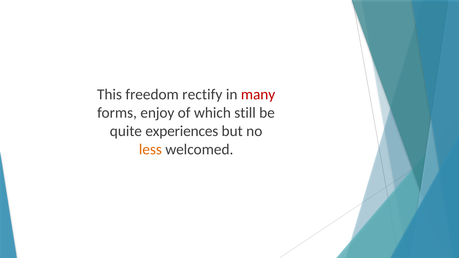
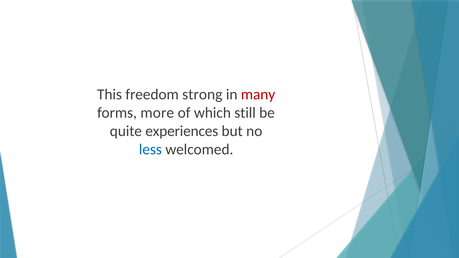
rectify: rectify -> strong
enjoy: enjoy -> more
less colour: orange -> blue
